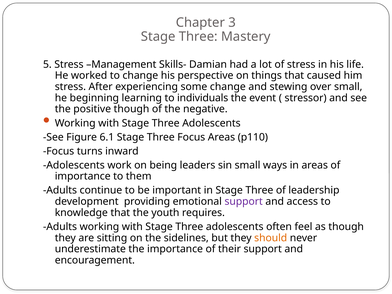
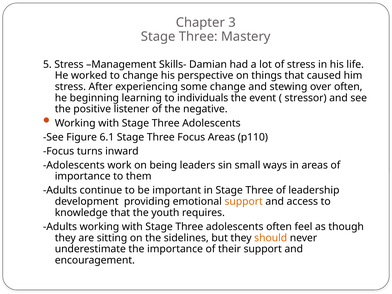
over small: small -> often
positive though: though -> listener
support at (244, 201) colour: purple -> orange
